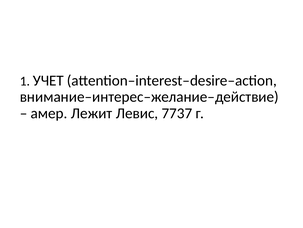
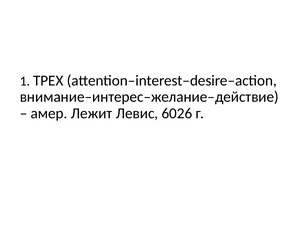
УЧЕТ: УЧЕТ -> ТРЕХ
7737: 7737 -> 6026
